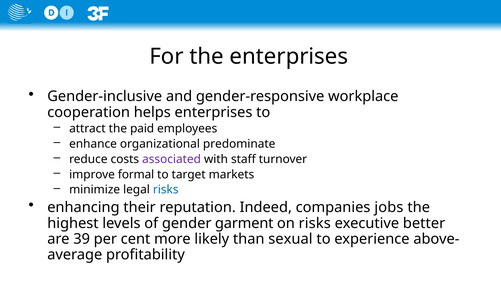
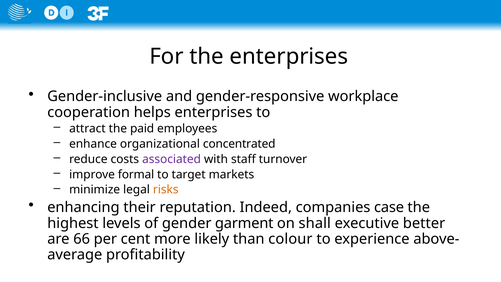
predominate: predominate -> concentrated
risks at (166, 190) colour: blue -> orange
jobs: jobs -> case
on risks: risks -> shall
39: 39 -> 66
sexual: sexual -> colour
